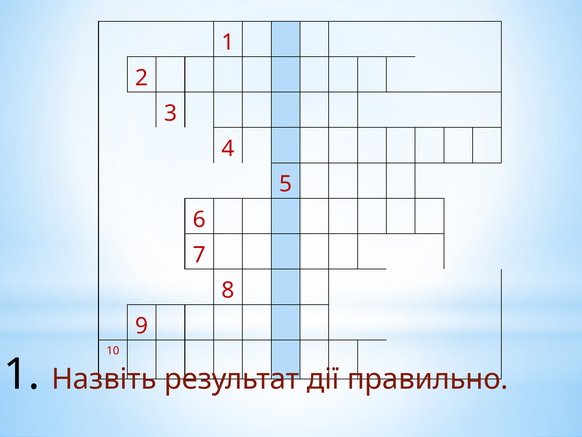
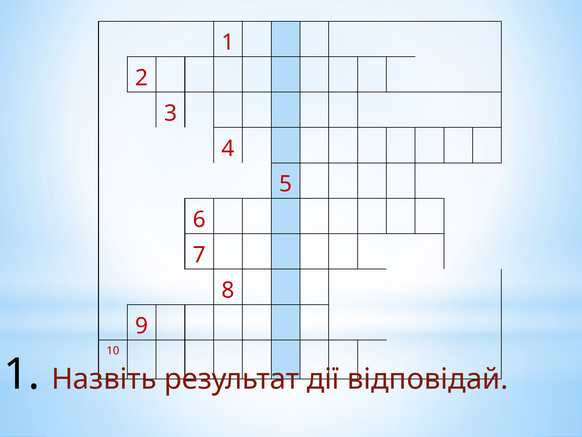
правильно: правильно -> відповідай
